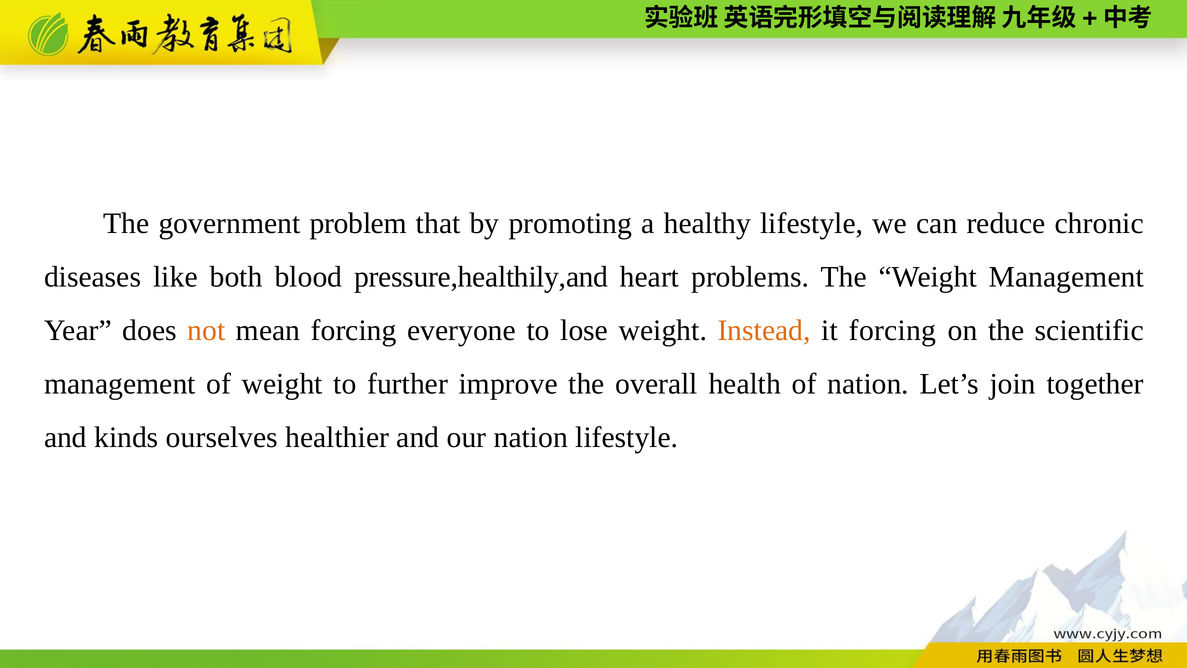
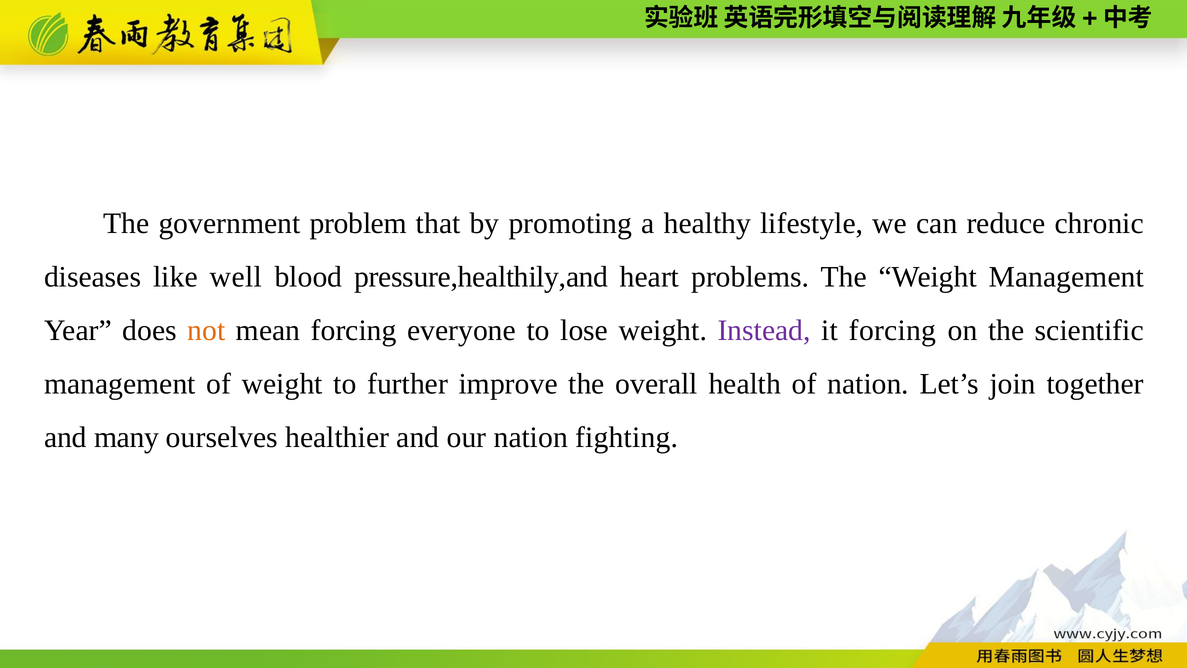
both: both -> well
Instead colour: orange -> purple
kinds: kinds -> many
nation lifestyle: lifestyle -> fighting
